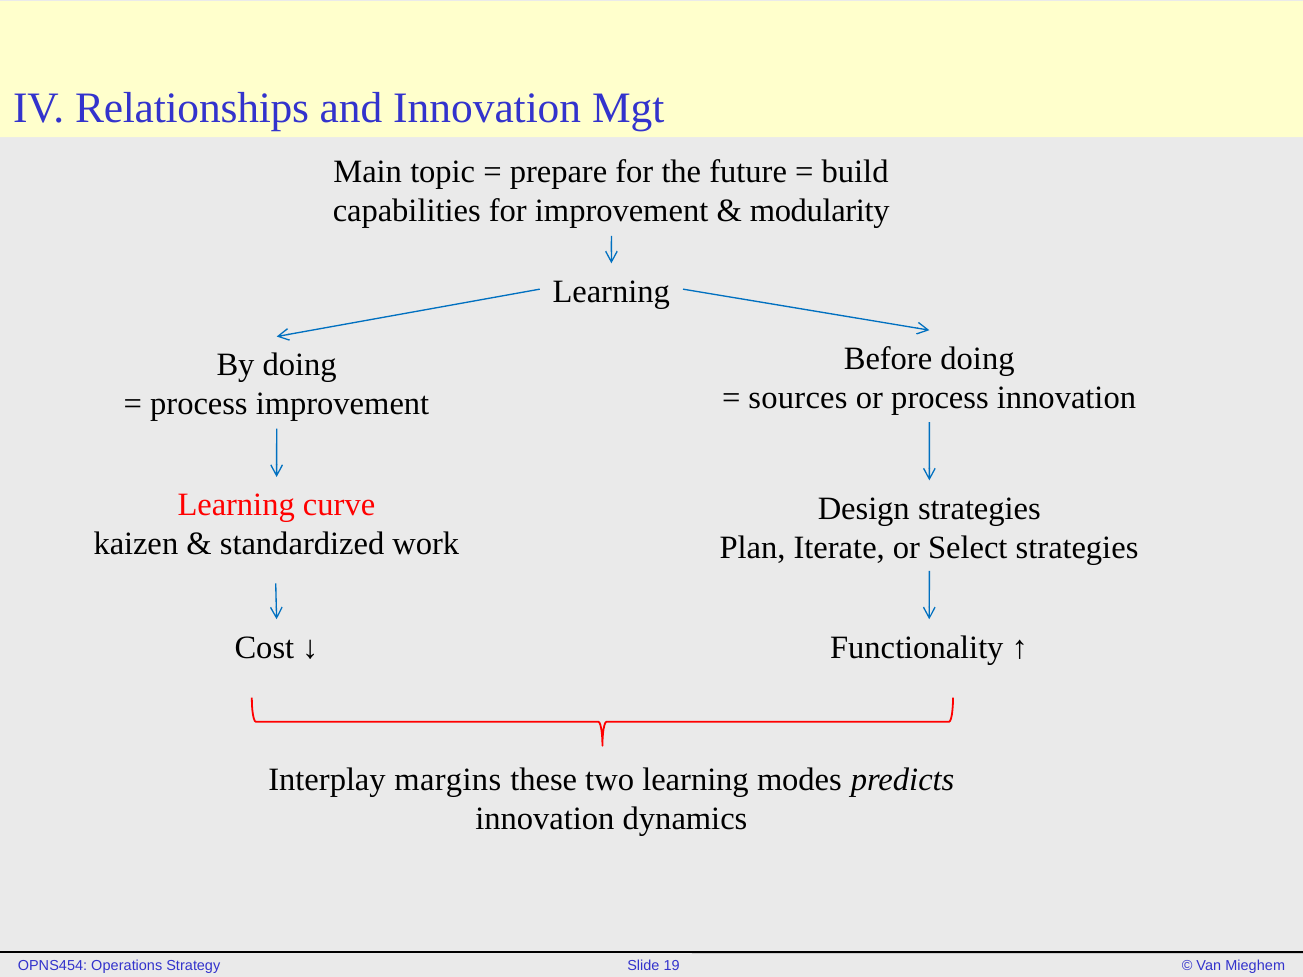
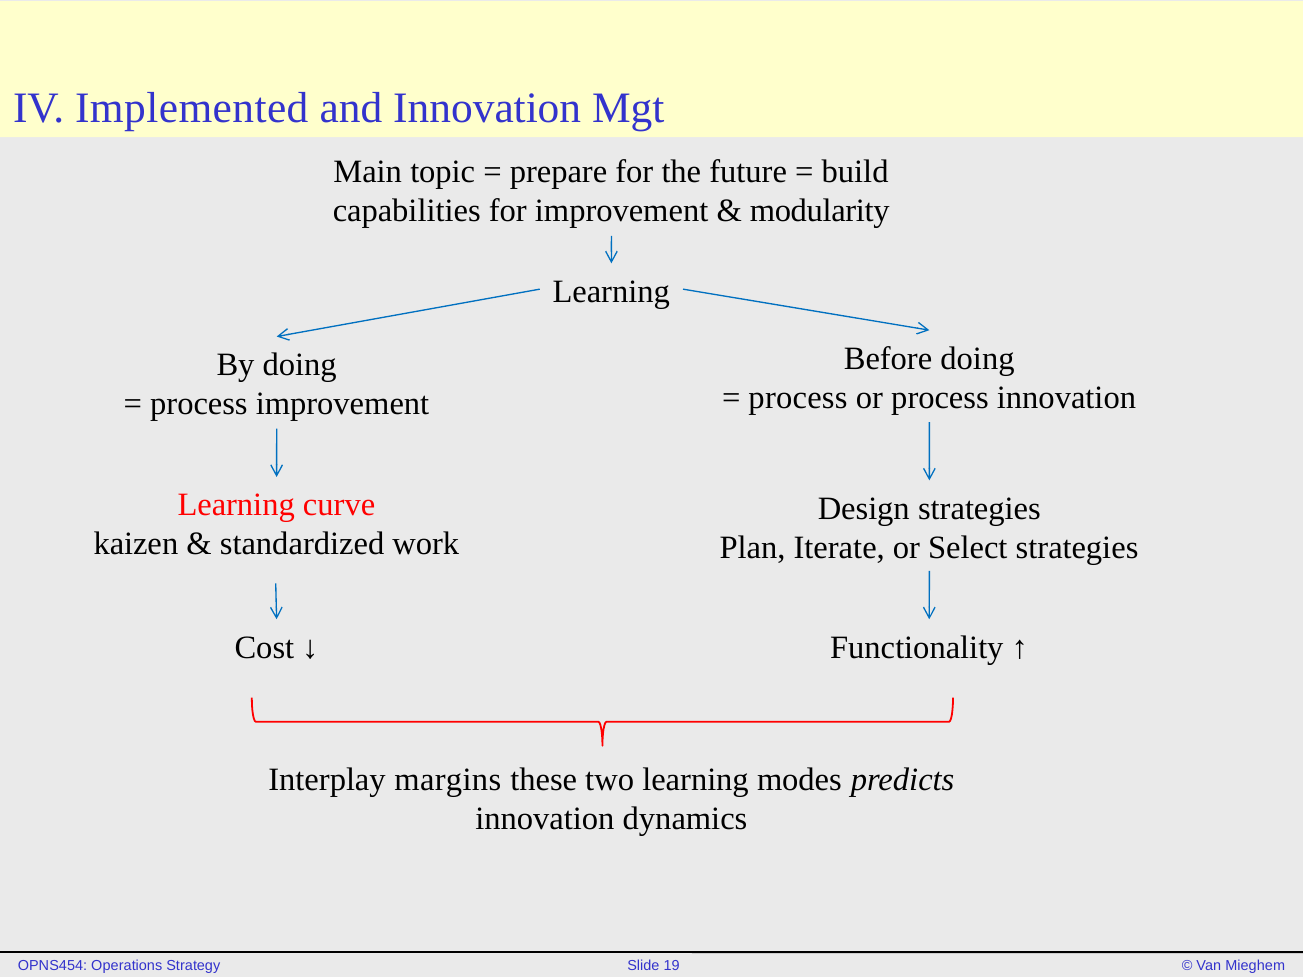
Relationships: Relationships -> Implemented
sources at (798, 398): sources -> process
